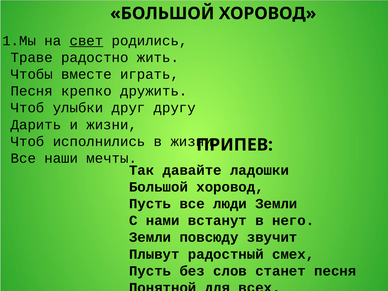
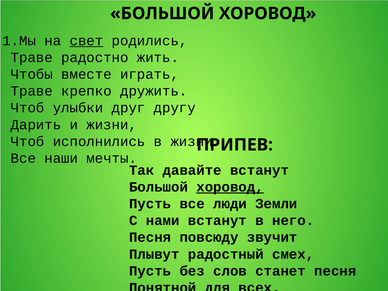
Песня at (32, 91): Песня -> Траве
давайте ладошки: ладошки -> встанут
хоровод at (230, 187) underline: none -> present
Земли at (150, 237): Земли -> Песня
